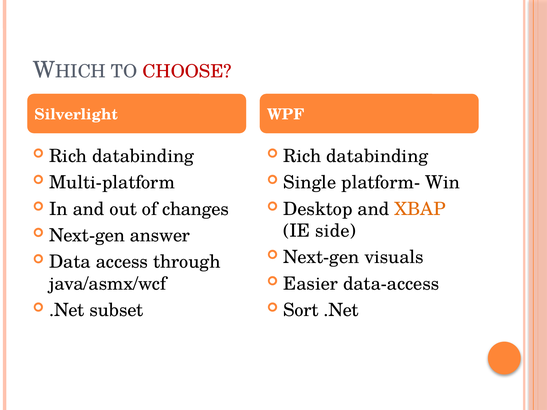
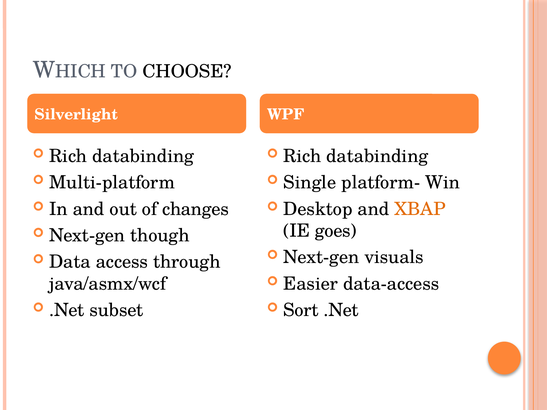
CHOOSE colour: red -> black
side: side -> goes
answer: answer -> though
